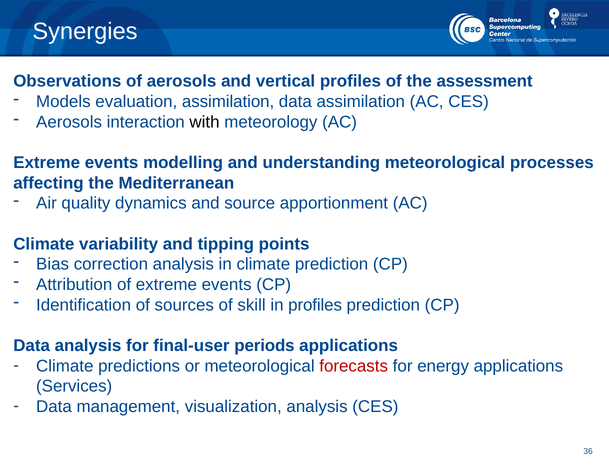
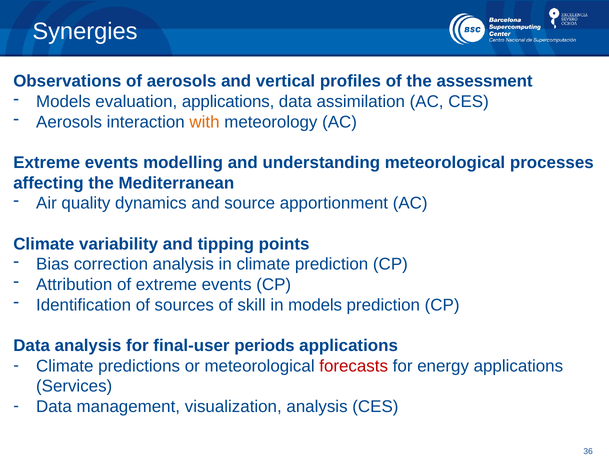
evaluation assimilation: assimilation -> applications
with colour: black -> orange
in profiles: profiles -> models
